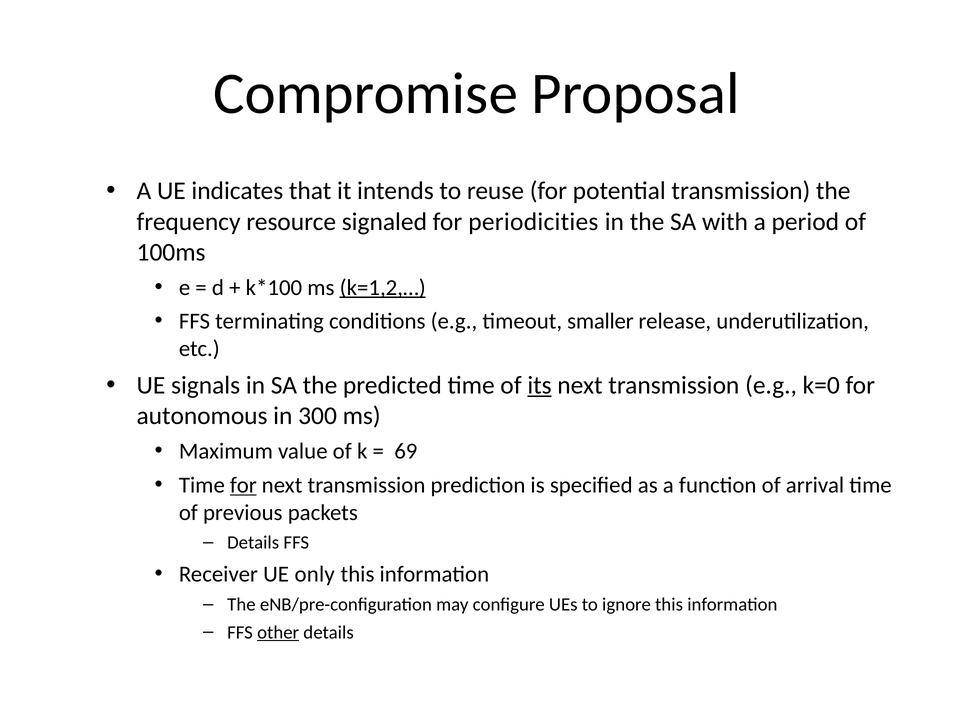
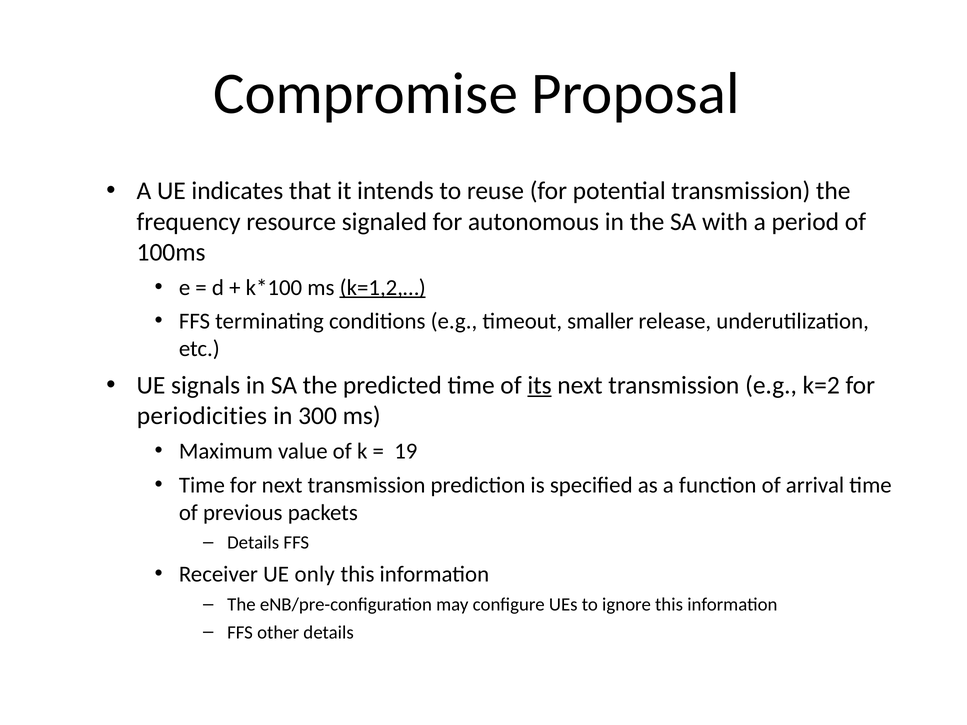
periodicities: periodicities -> autonomous
k=0: k=0 -> k=2
autonomous: autonomous -> periodicities
69: 69 -> 19
for at (243, 485) underline: present -> none
other underline: present -> none
